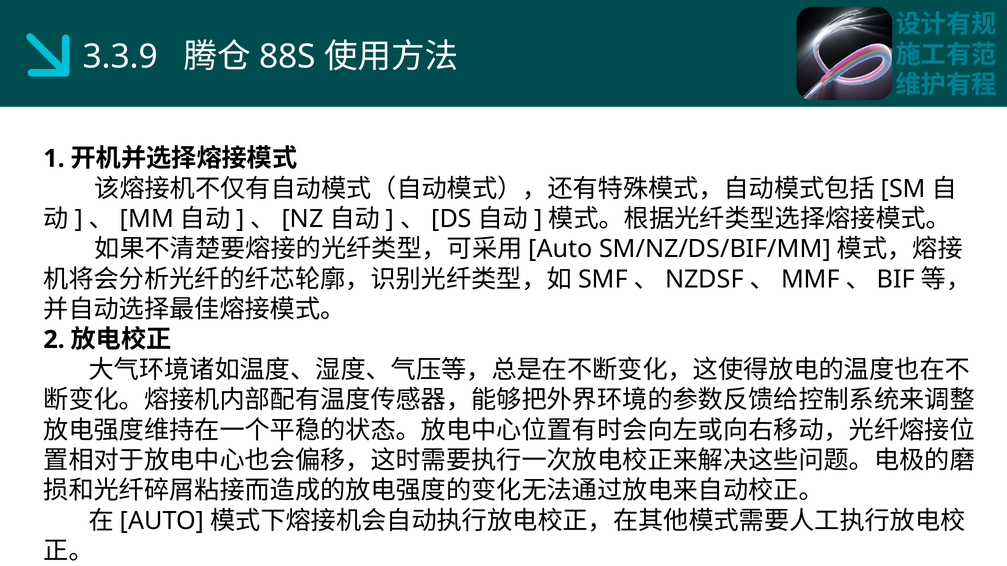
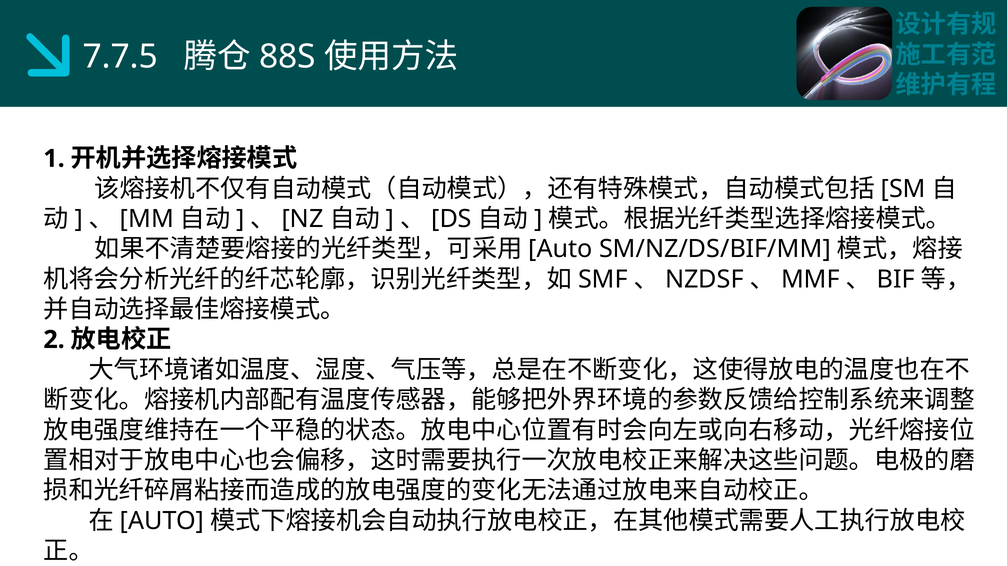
3.3.9: 3.3.9 -> 7.7.5
